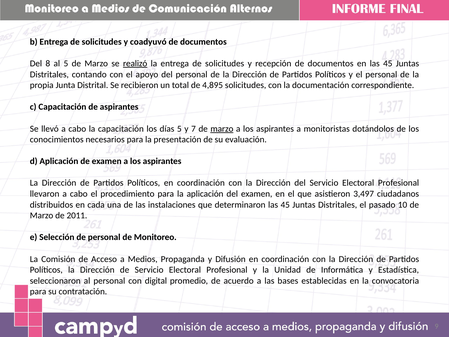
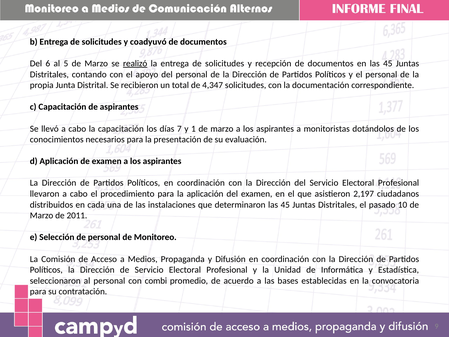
8: 8 -> 6
4,895: 4,895 -> 4,347
días 5: 5 -> 7
7: 7 -> 1
marzo at (222, 129) underline: present -> none
3,497: 3,497 -> 2,197
digital: digital -> combi
